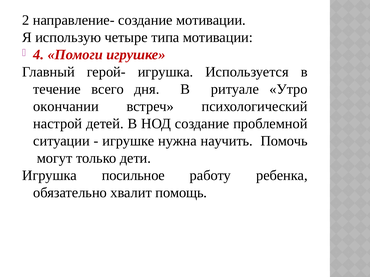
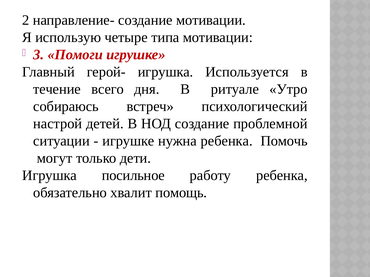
4: 4 -> 3
окончании: окончании -> собираюсь
нужна научить: научить -> ребенка
